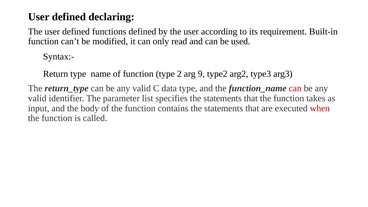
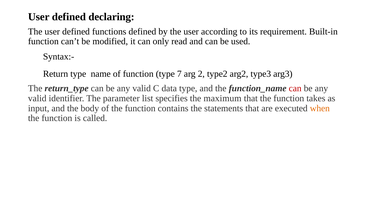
2: 2 -> 7
9: 9 -> 2
specifies the statements: statements -> maximum
when colour: red -> orange
